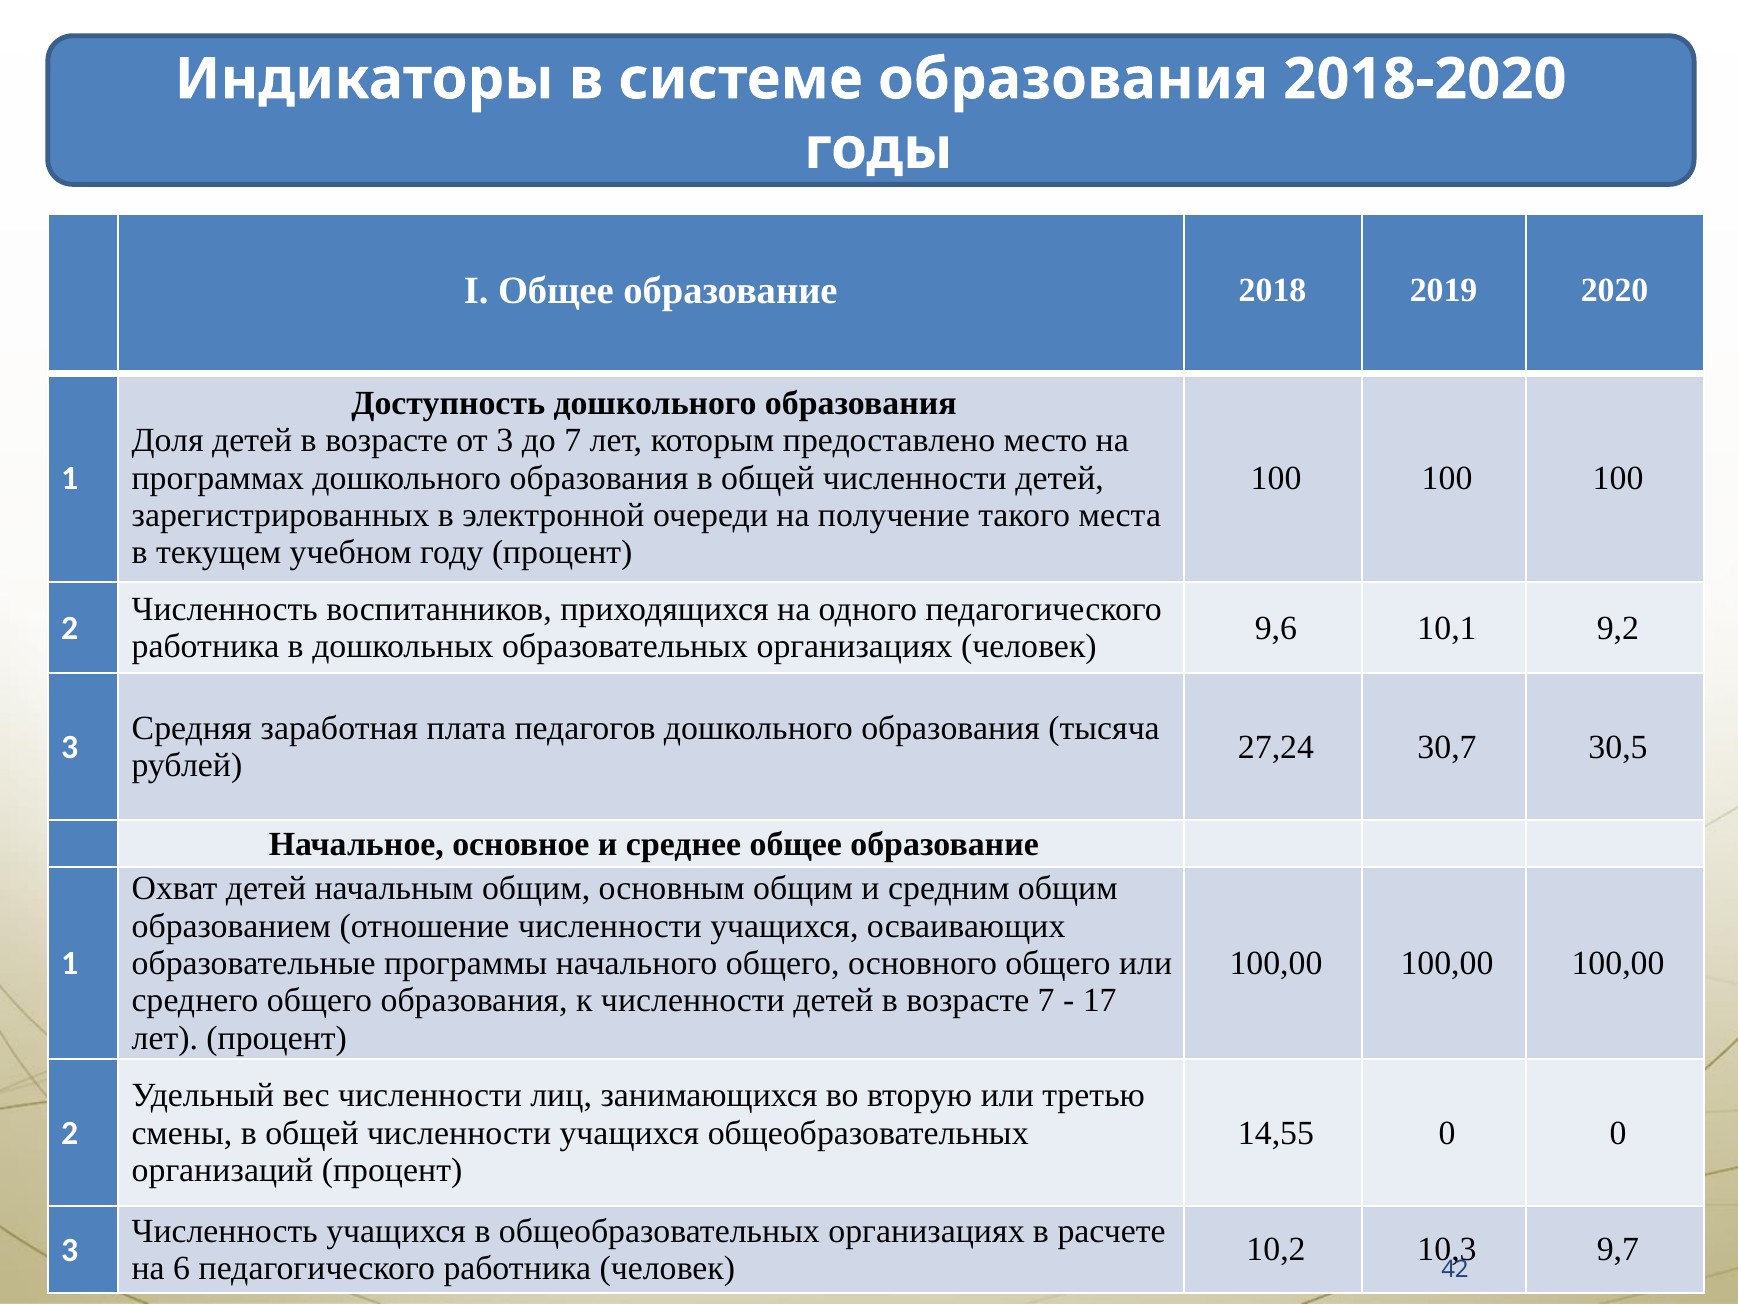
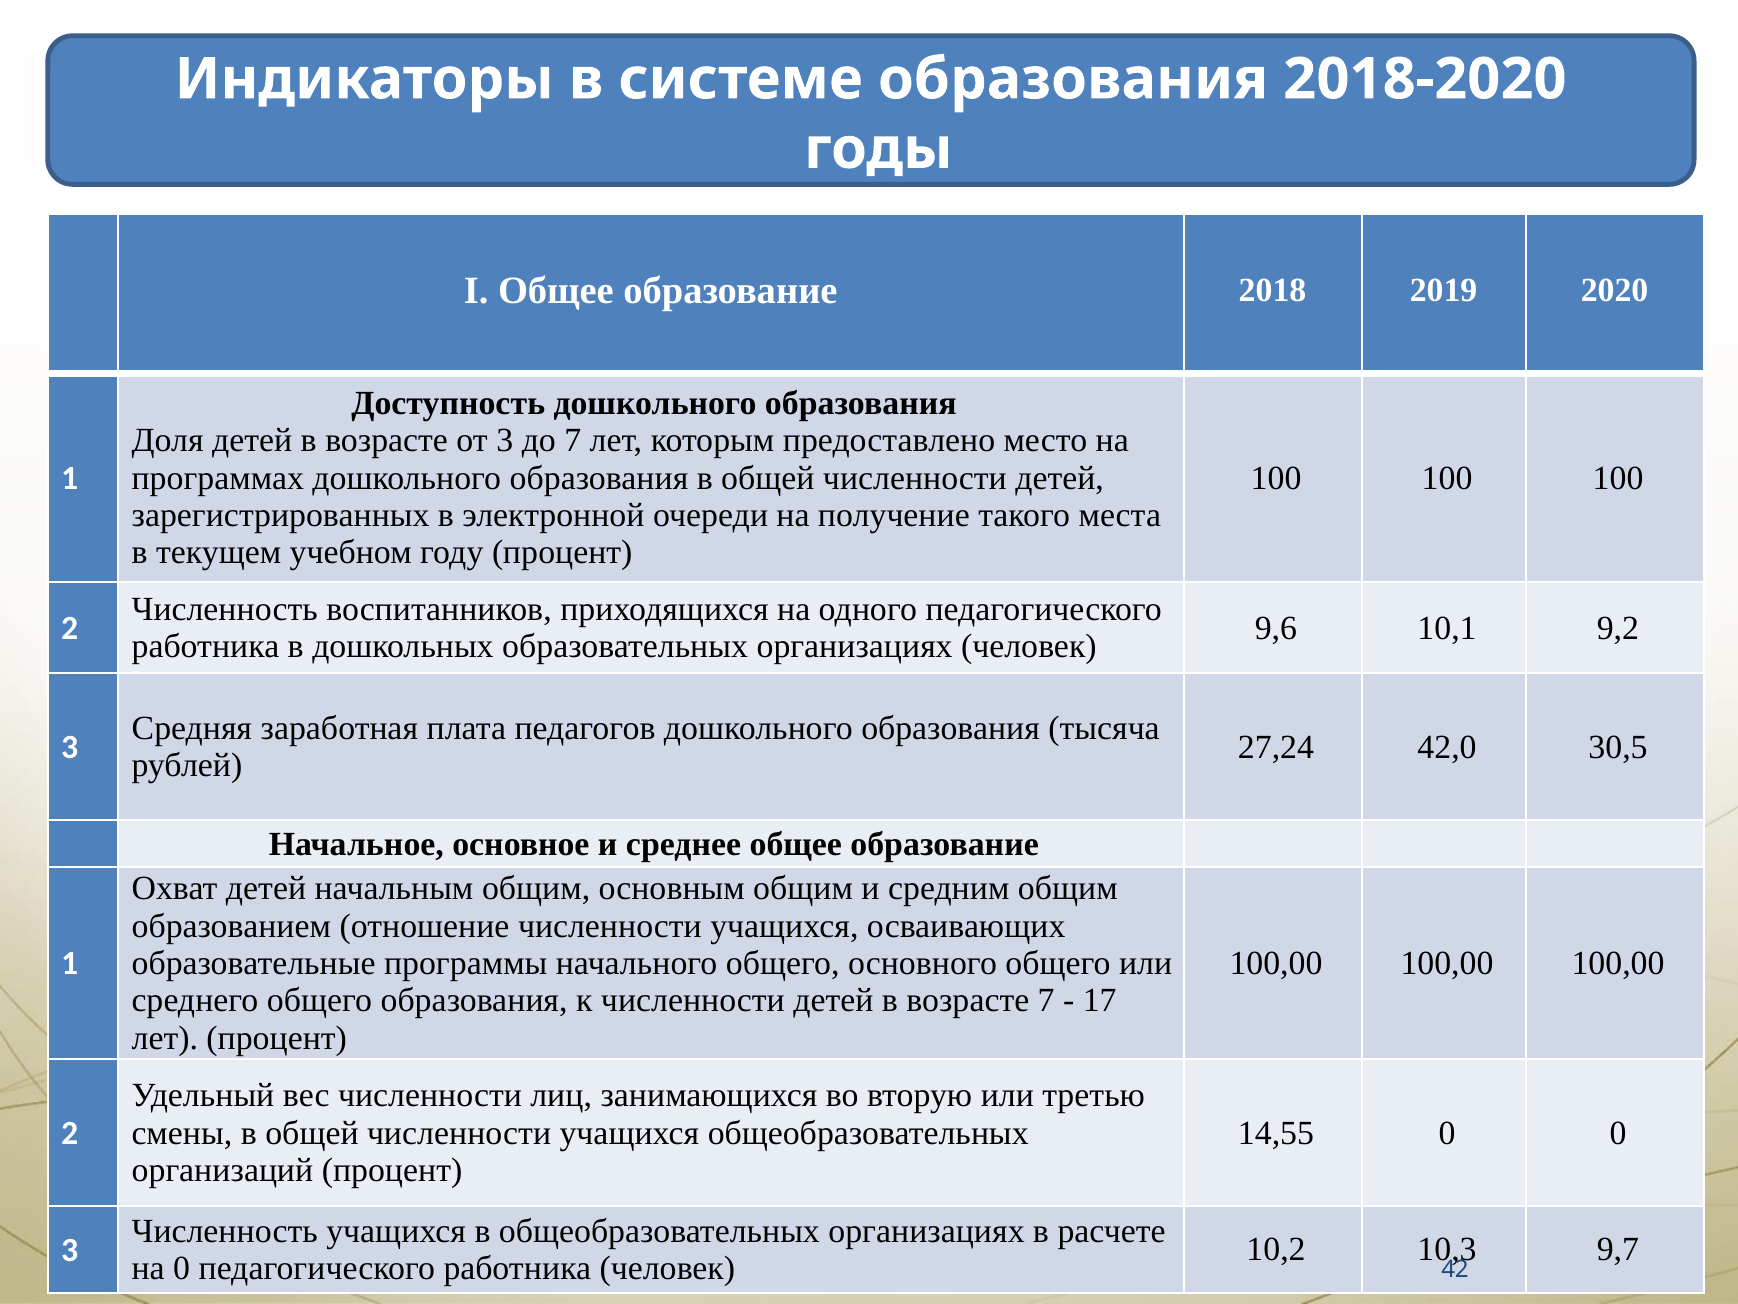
30,7: 30,7 -> 42,0
на 6: 6 -> 0
